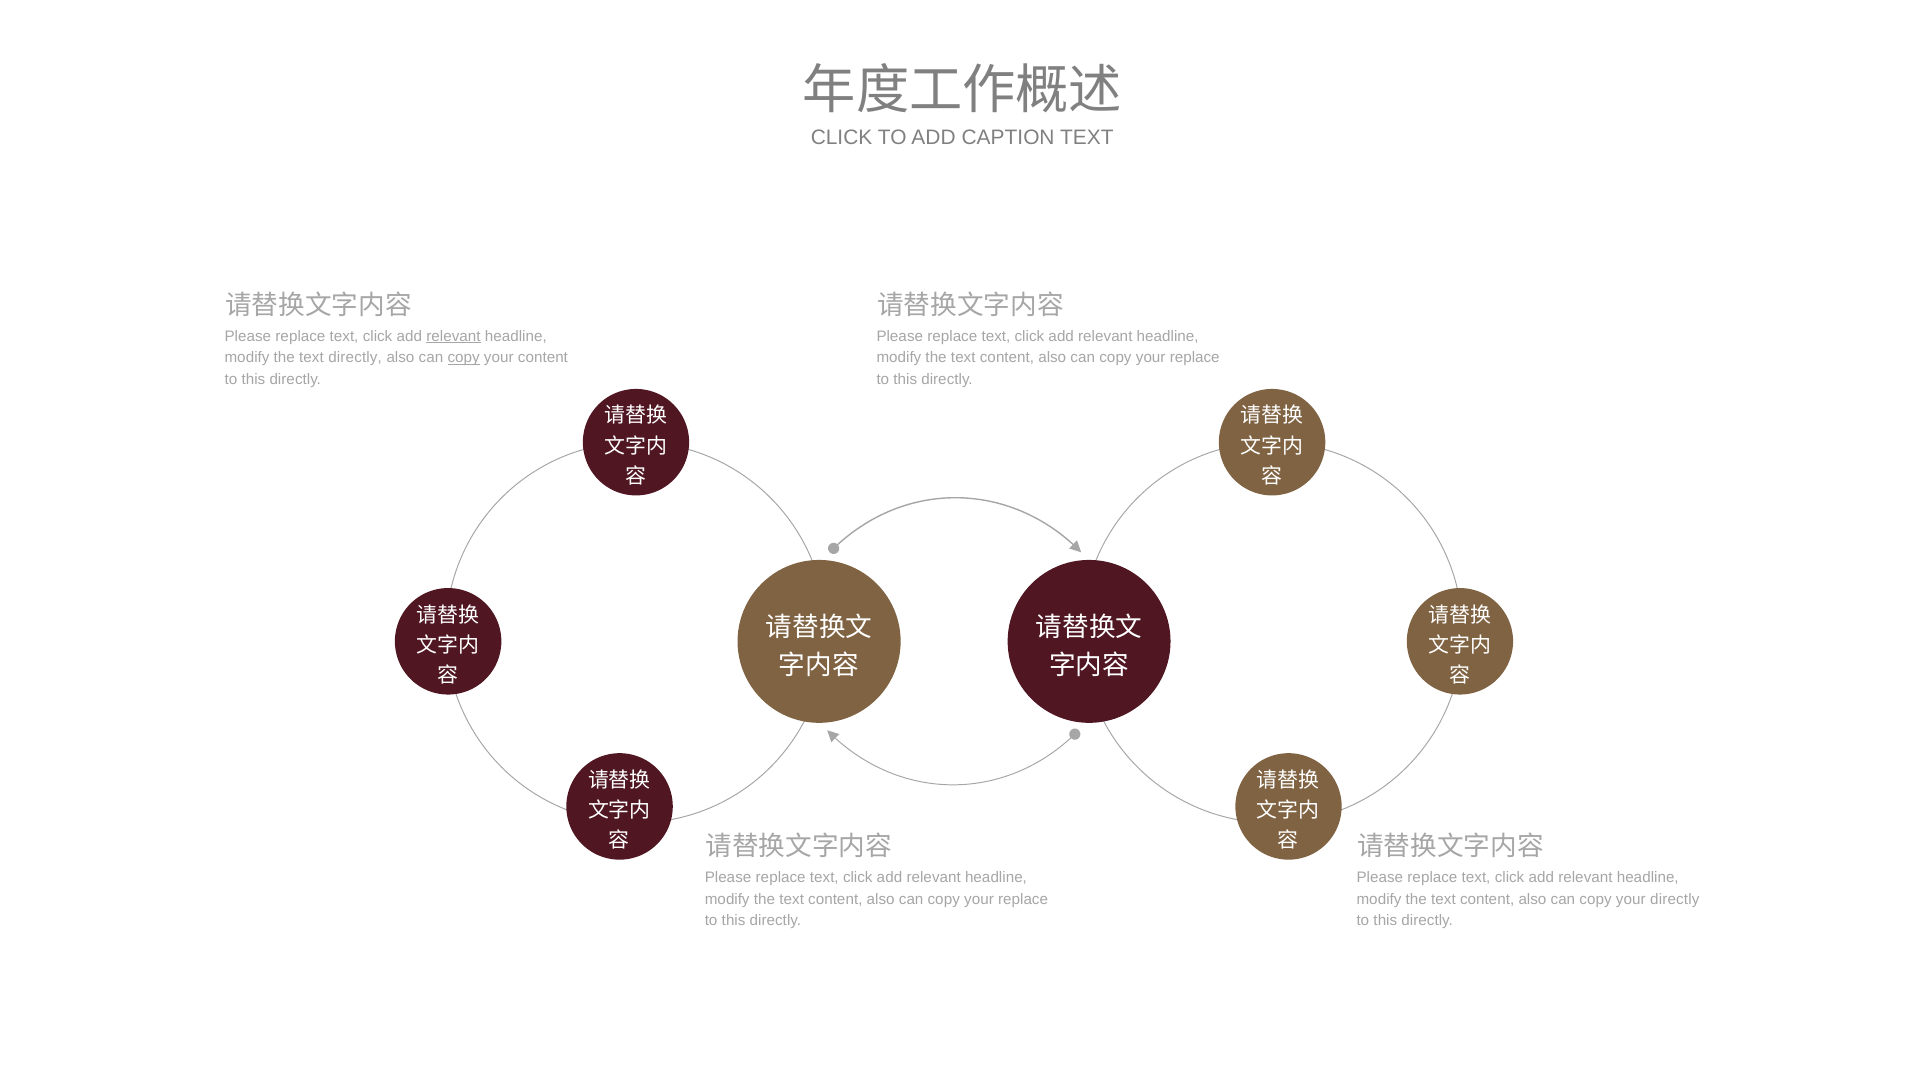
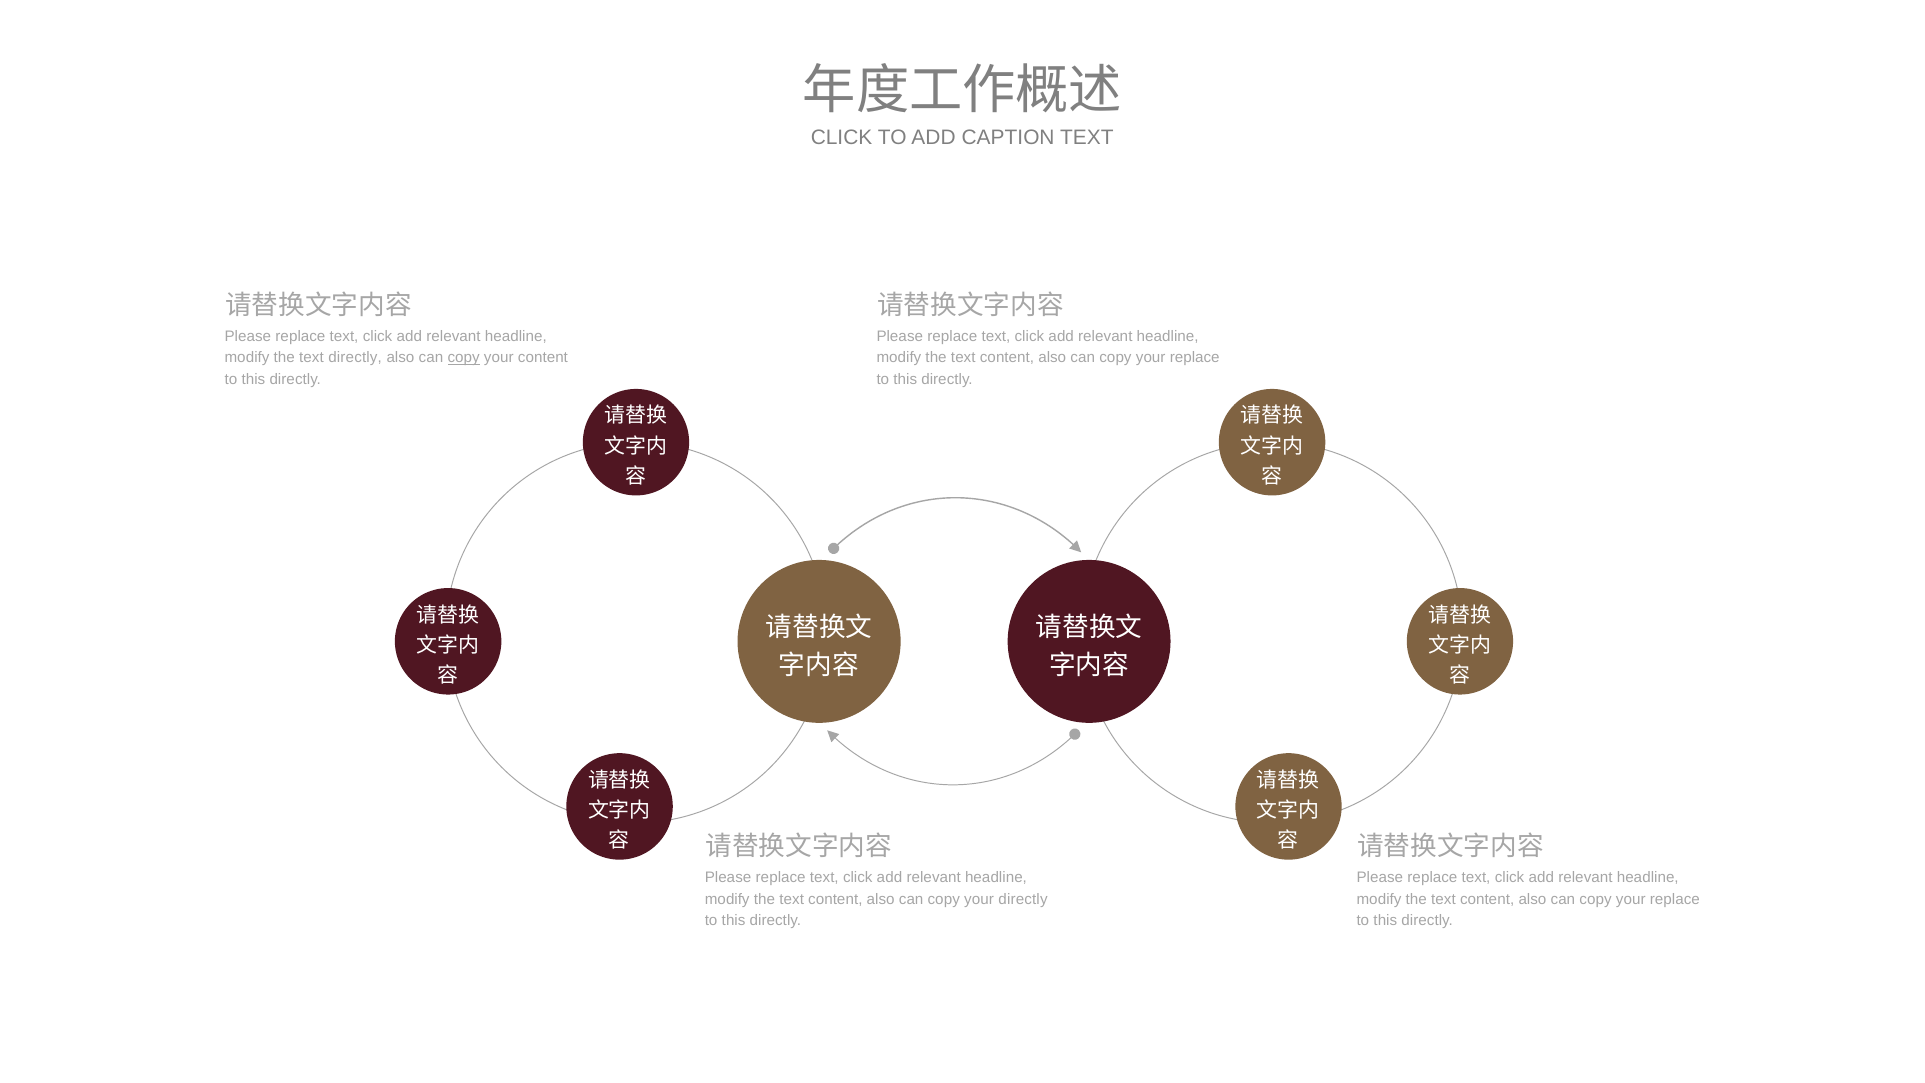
relevant at (454, 336) underline: present -> none
replace at (1023, 899): replace -> directly
directly at (1675, 899): directly -> replace
